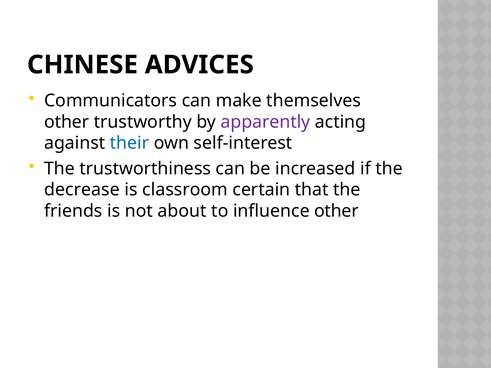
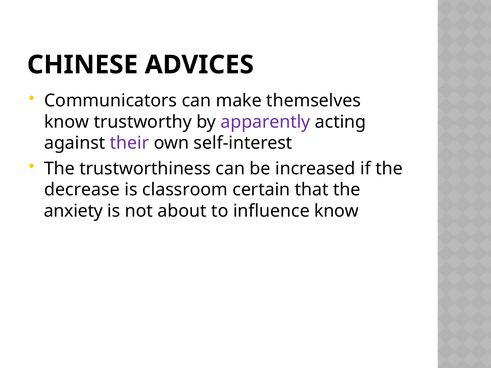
other at (67, 122): other -> know
their colour: blue -> purple
friends: friends -> anxiety
influence other: other -> know
